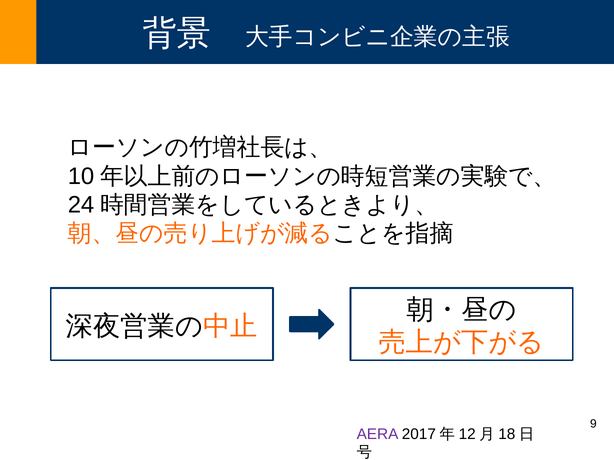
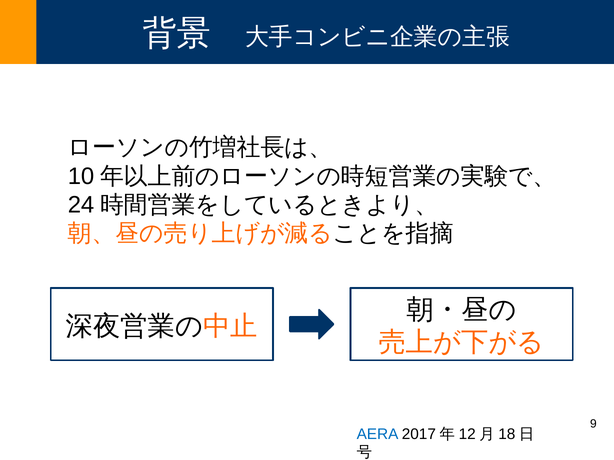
AERA colour: purple -> blue
